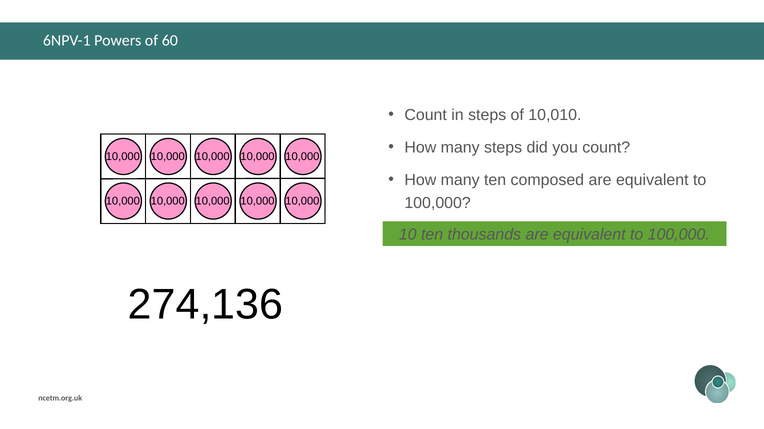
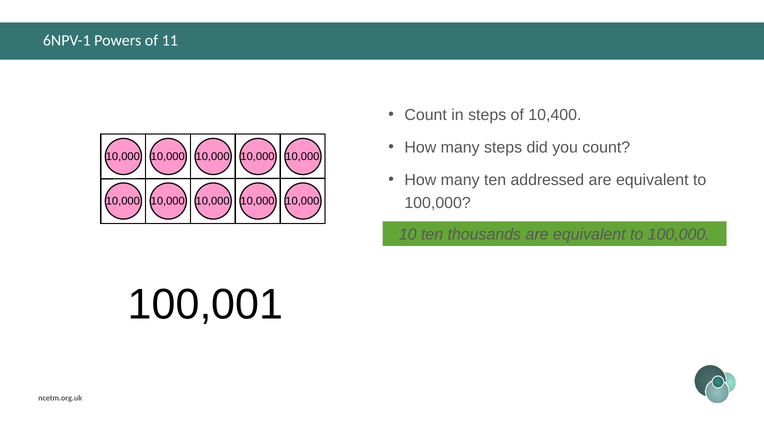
60: 60 -> 11
10,010: 10,010 -> 10,400
composed: composed -> addressed
274,136: 274,136 -> 100,001
